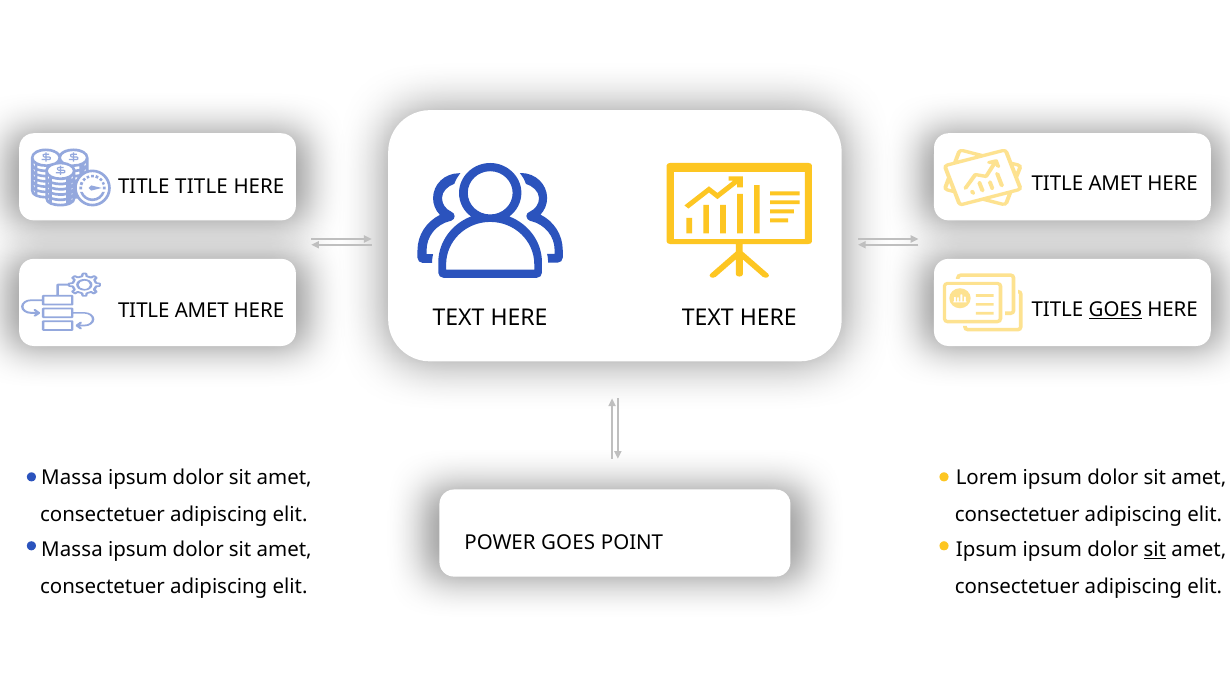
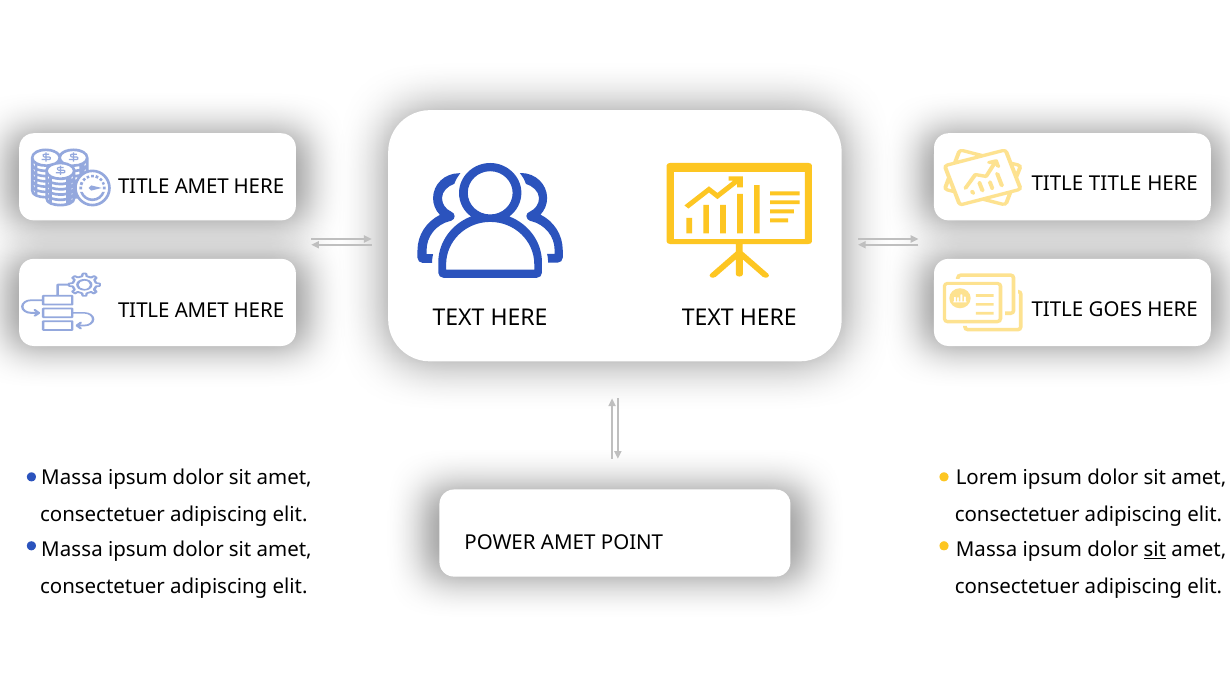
AMET at (1115, 183): AMET -> TITLE
TITLE at (202, 187): TITLE -> AMET
GOES at (1115, 310) underline: present -> none
POWER GOES: GOES -> AMET
Ipsum at (987, 550): Ipsum -> Massa
